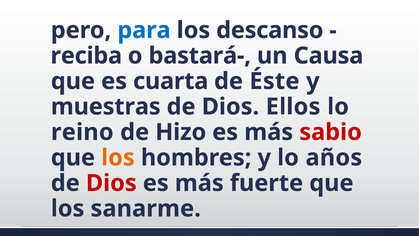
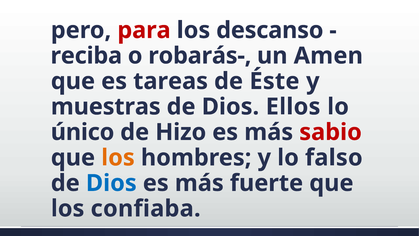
para colour: blue -> red
bastará-: bastará- -> robarás-
Causa: Causa -> Amen
cuarta: cuarta -> tareas
reino: reino -> único
años: años -> falso
Dios at (111, 183) colour: red -> blue
sanarme: sanarme -> confiaba
